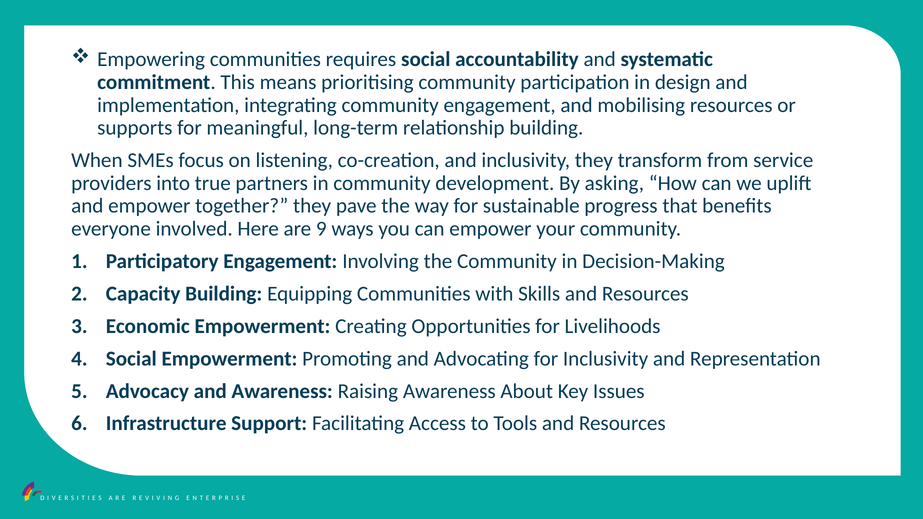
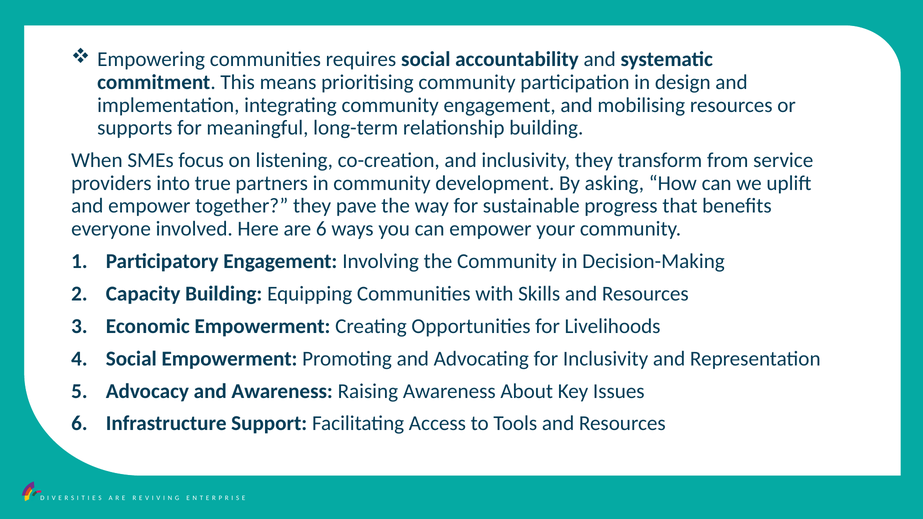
are 9: 9 -> 6
